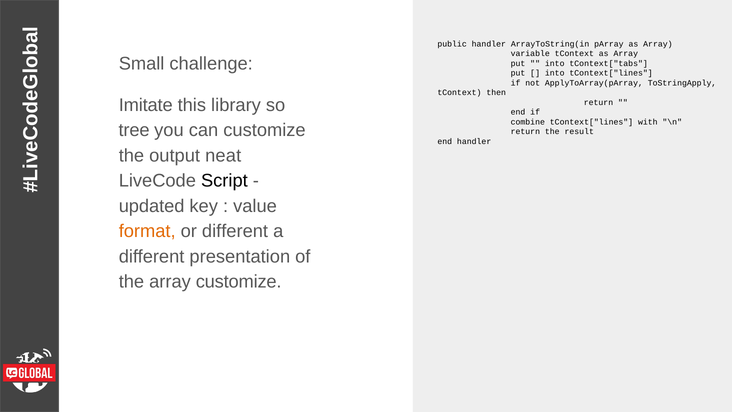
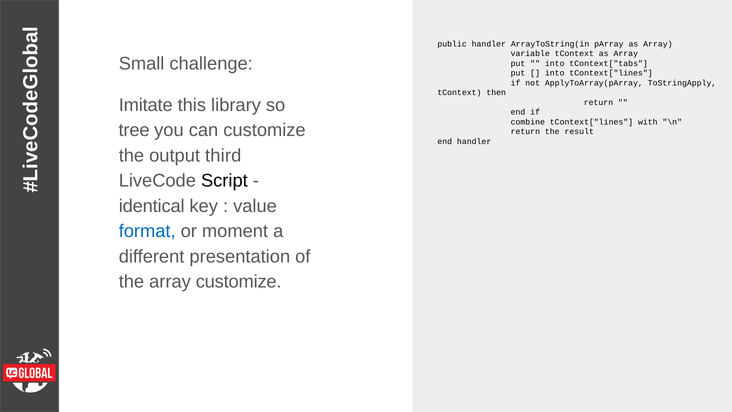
neat: neat -> third
updated: updated -> identical
format colour: orange -> blue
or different: different -> moment
